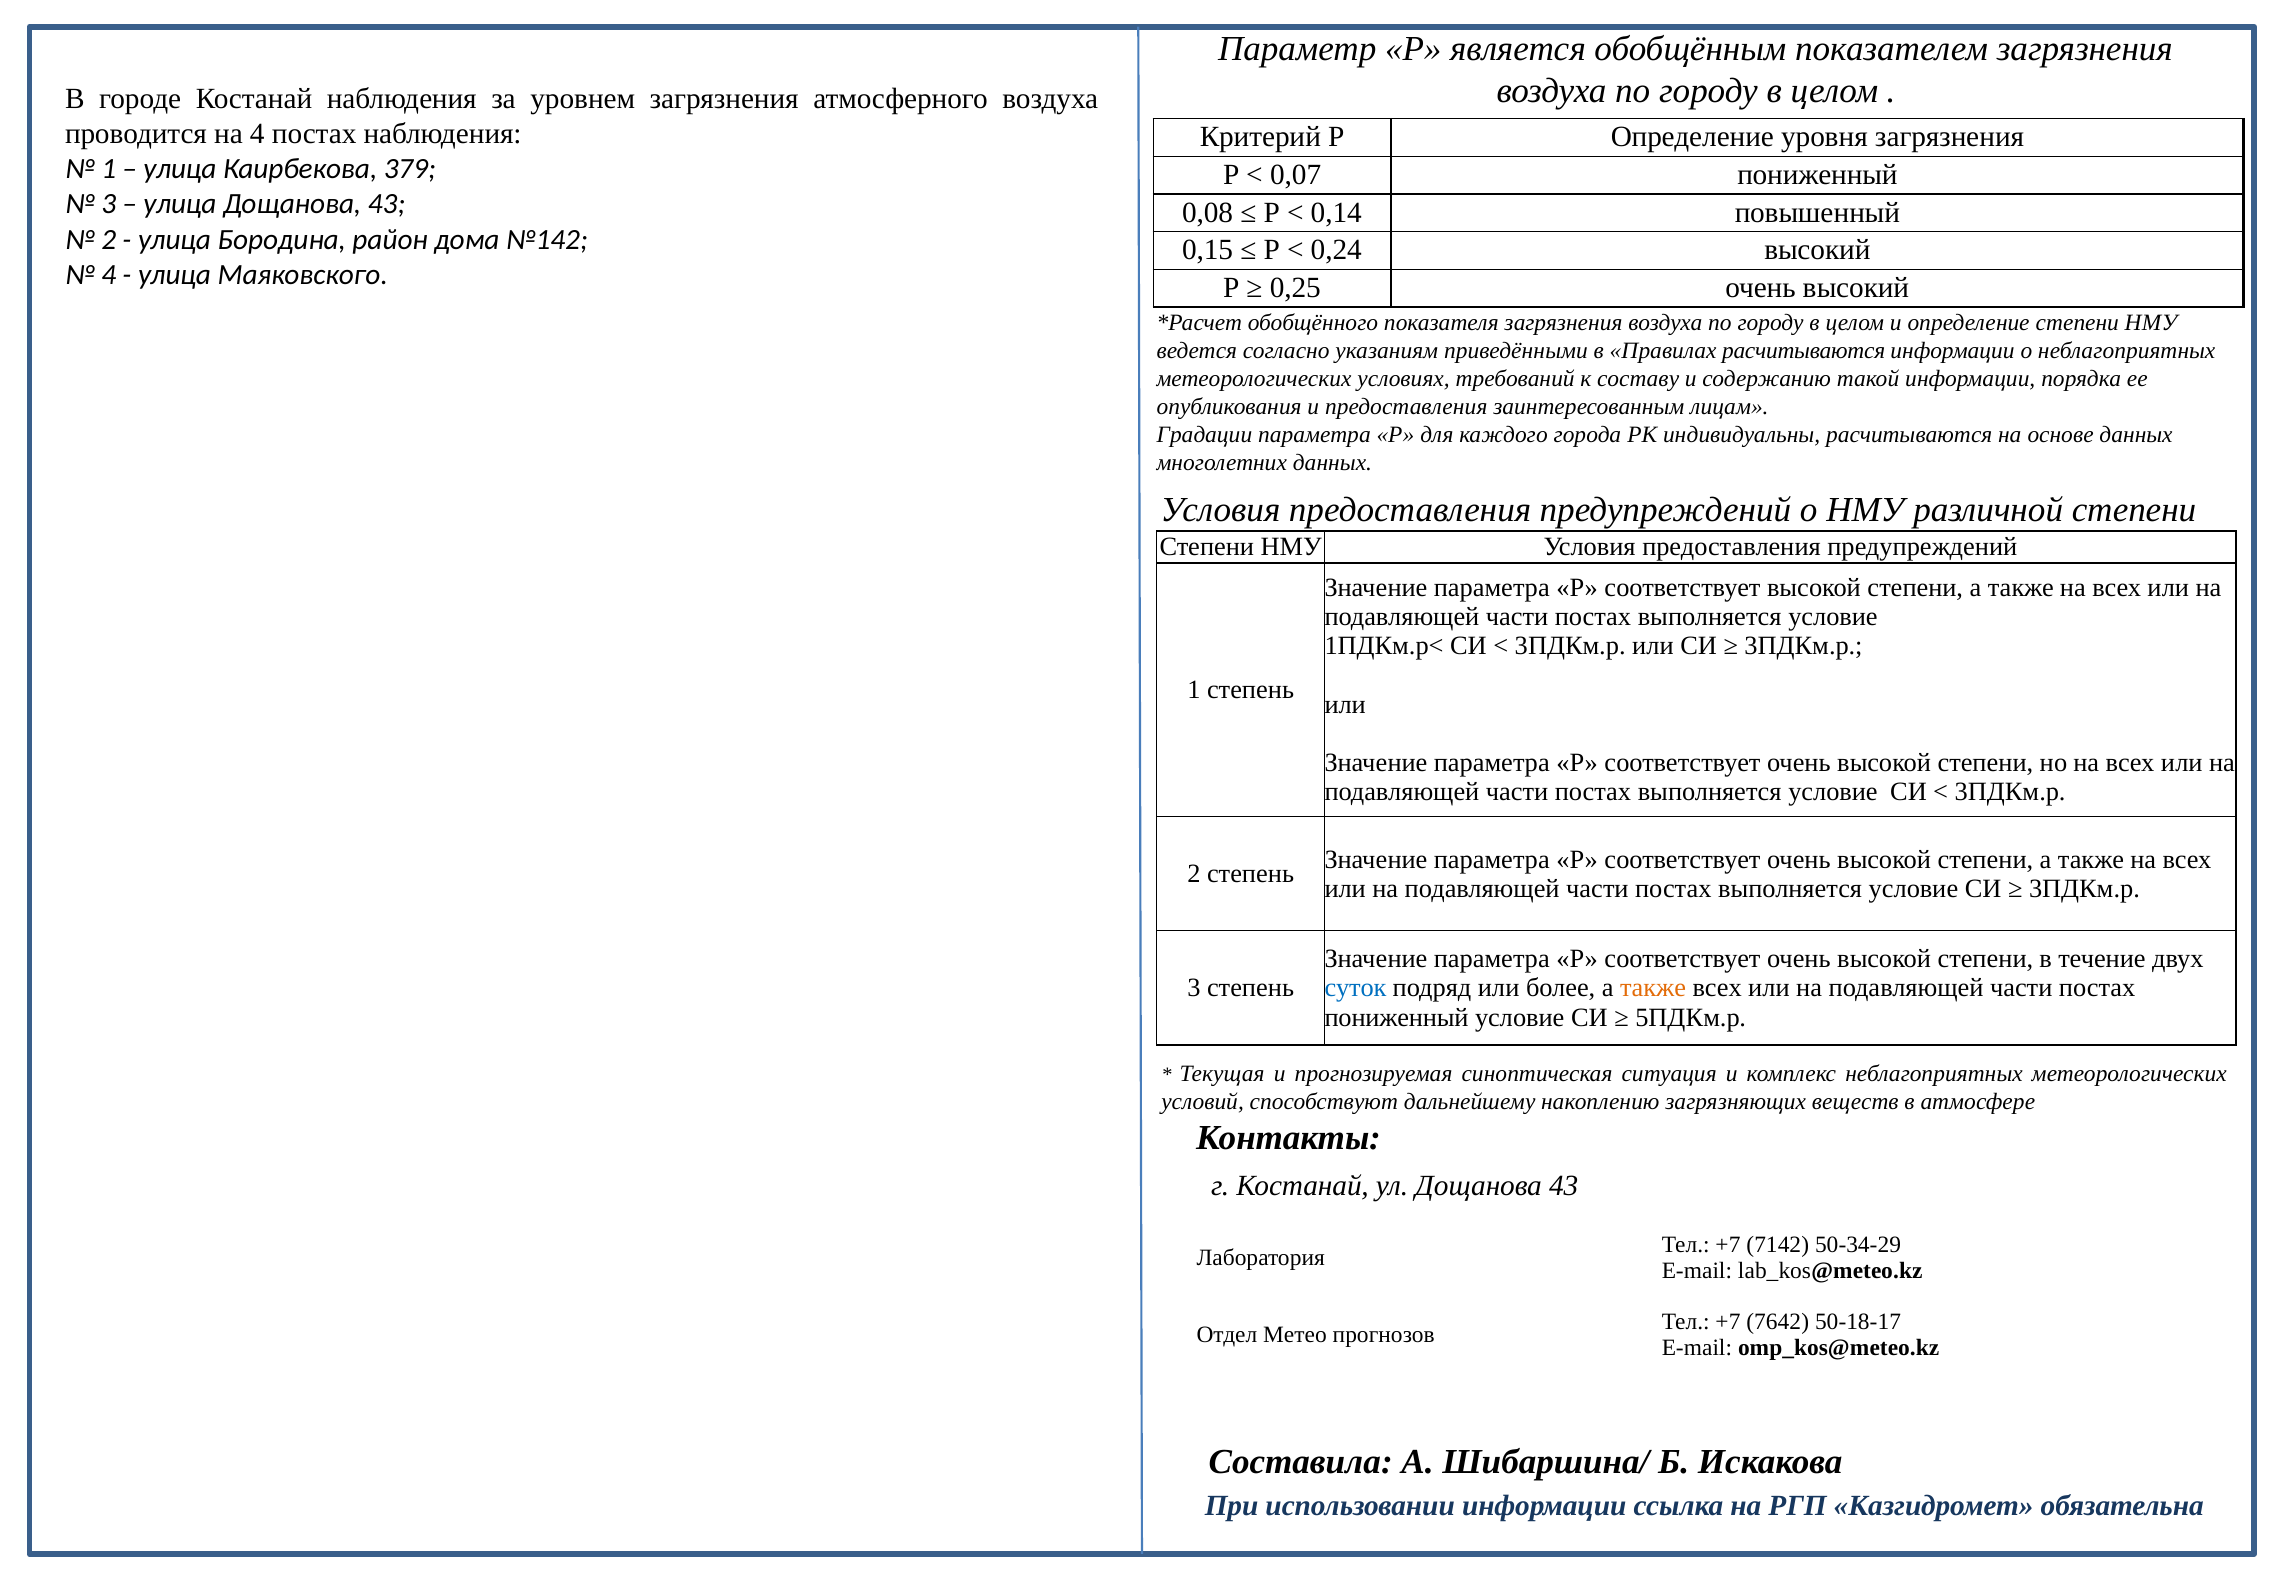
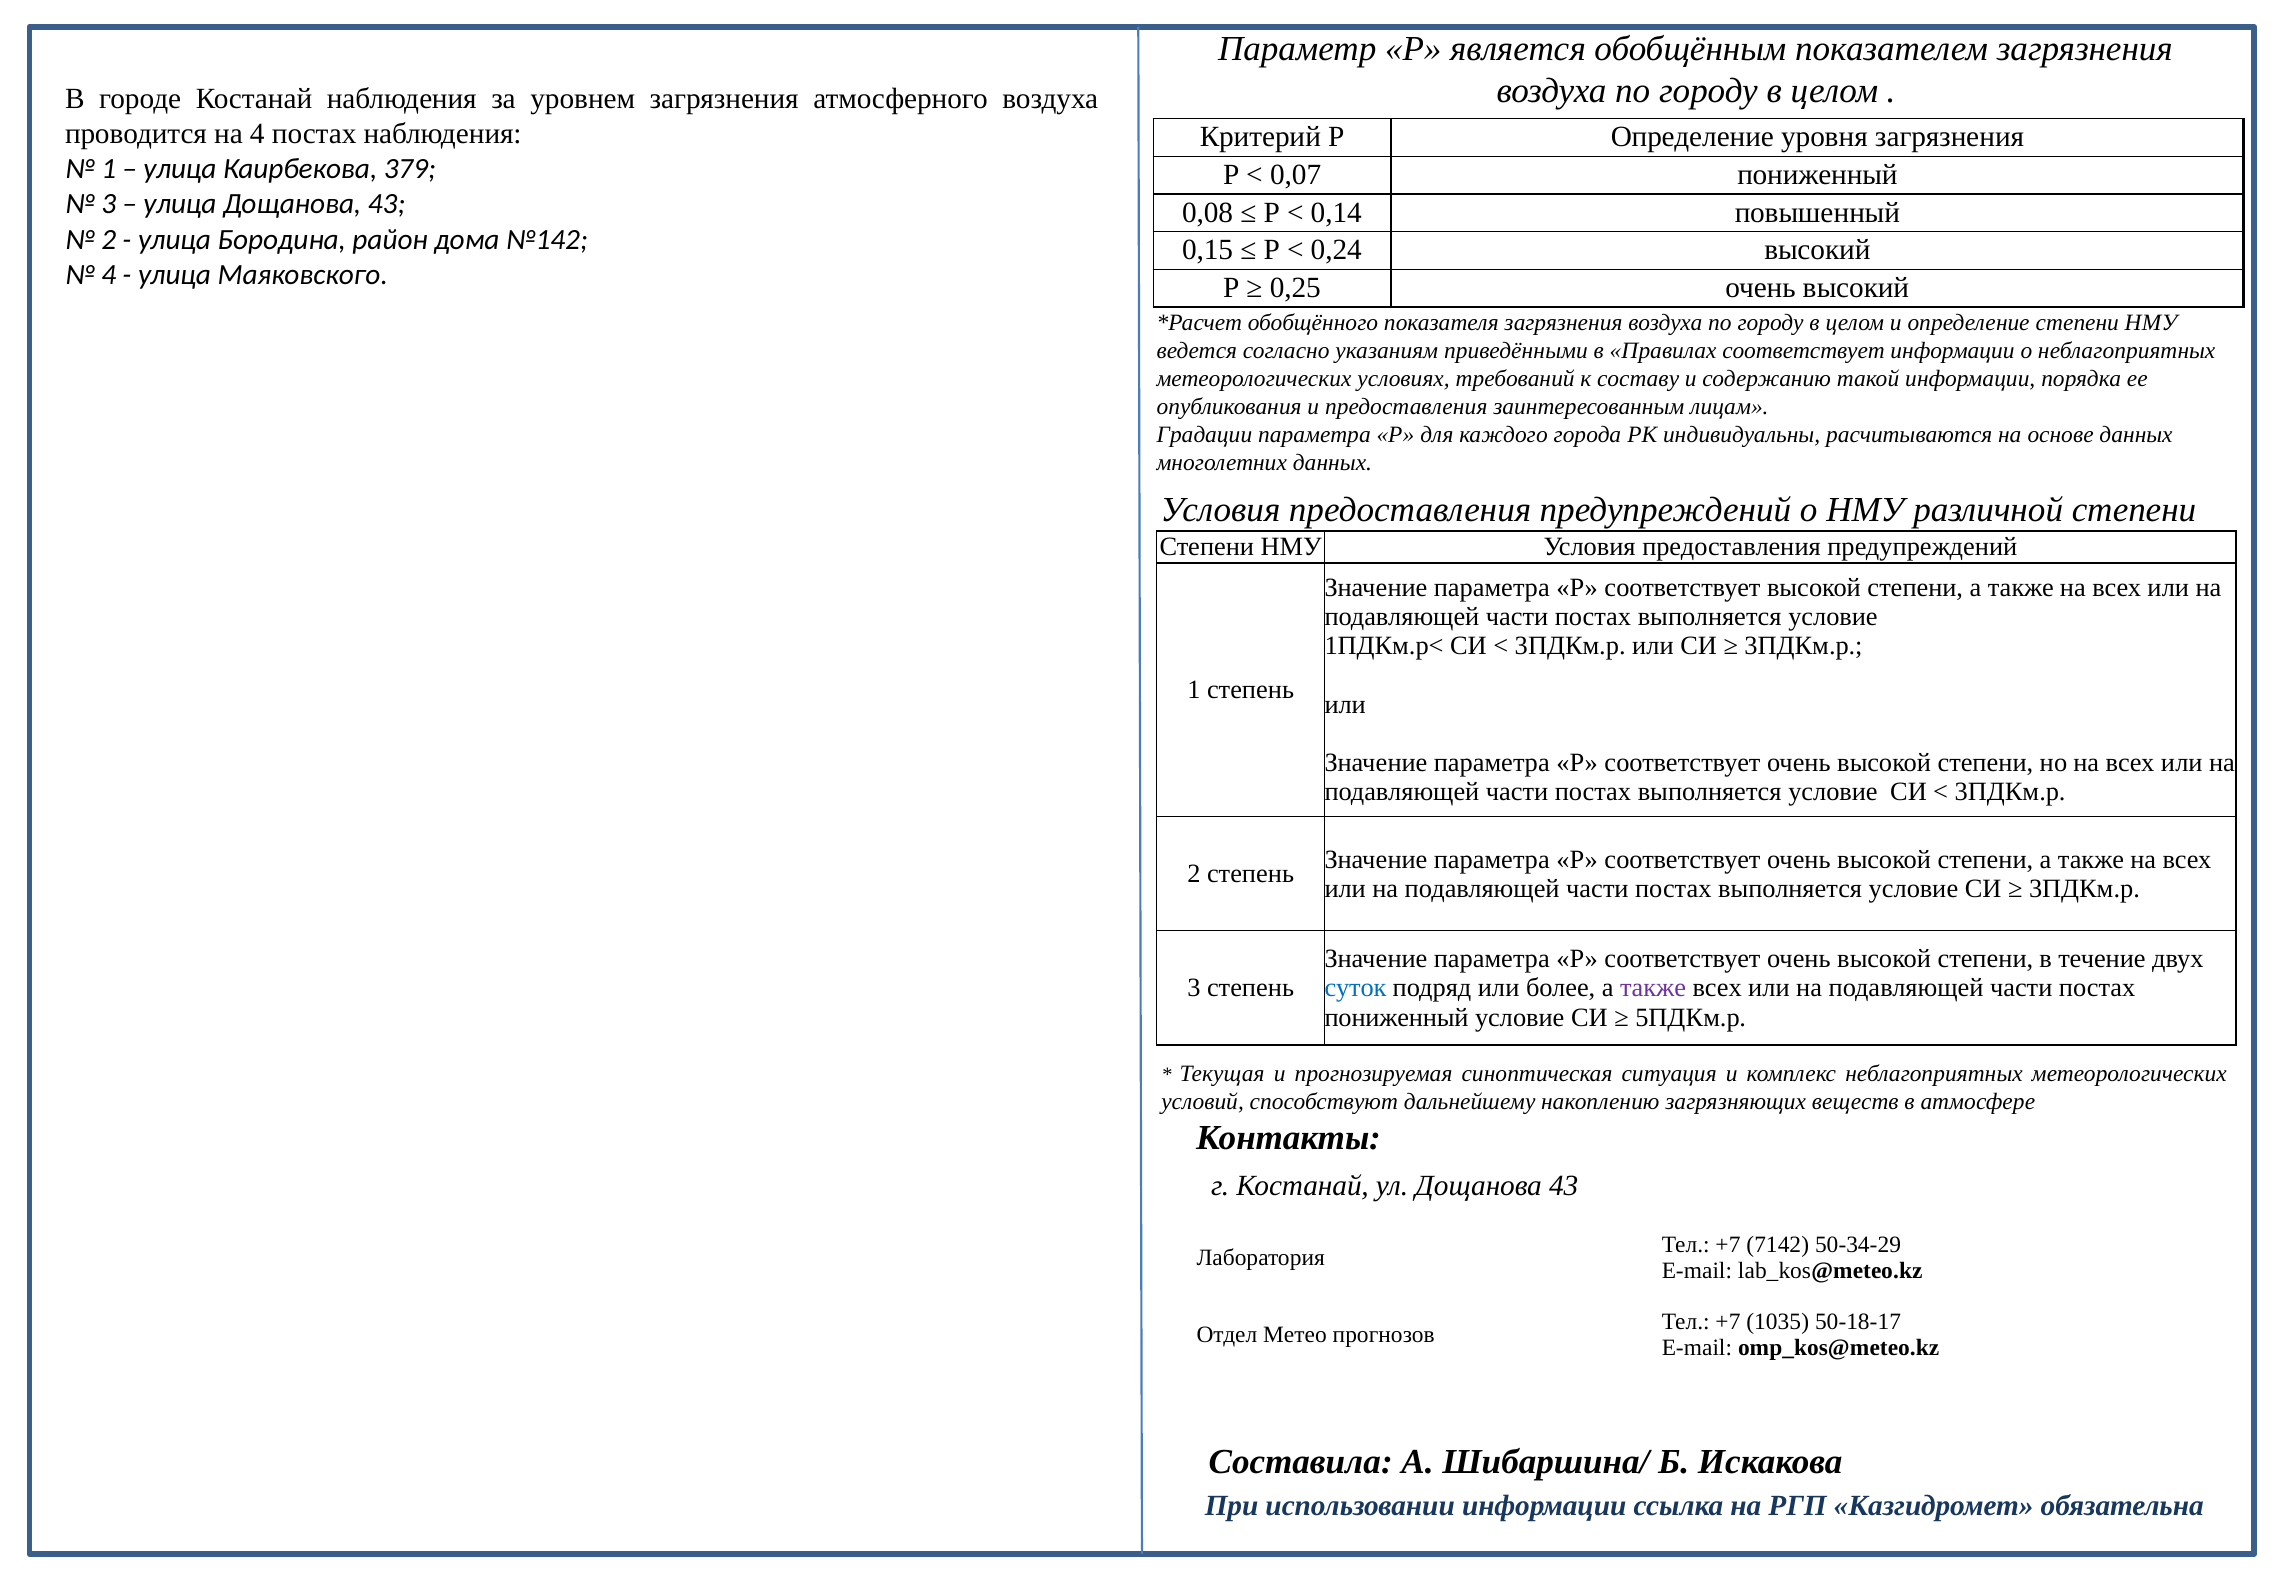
Правилах расчитываются: расчитываются -> соответствует
также at (1653, 988) colour: orange -> purple
7642: 7642 -> 1035
